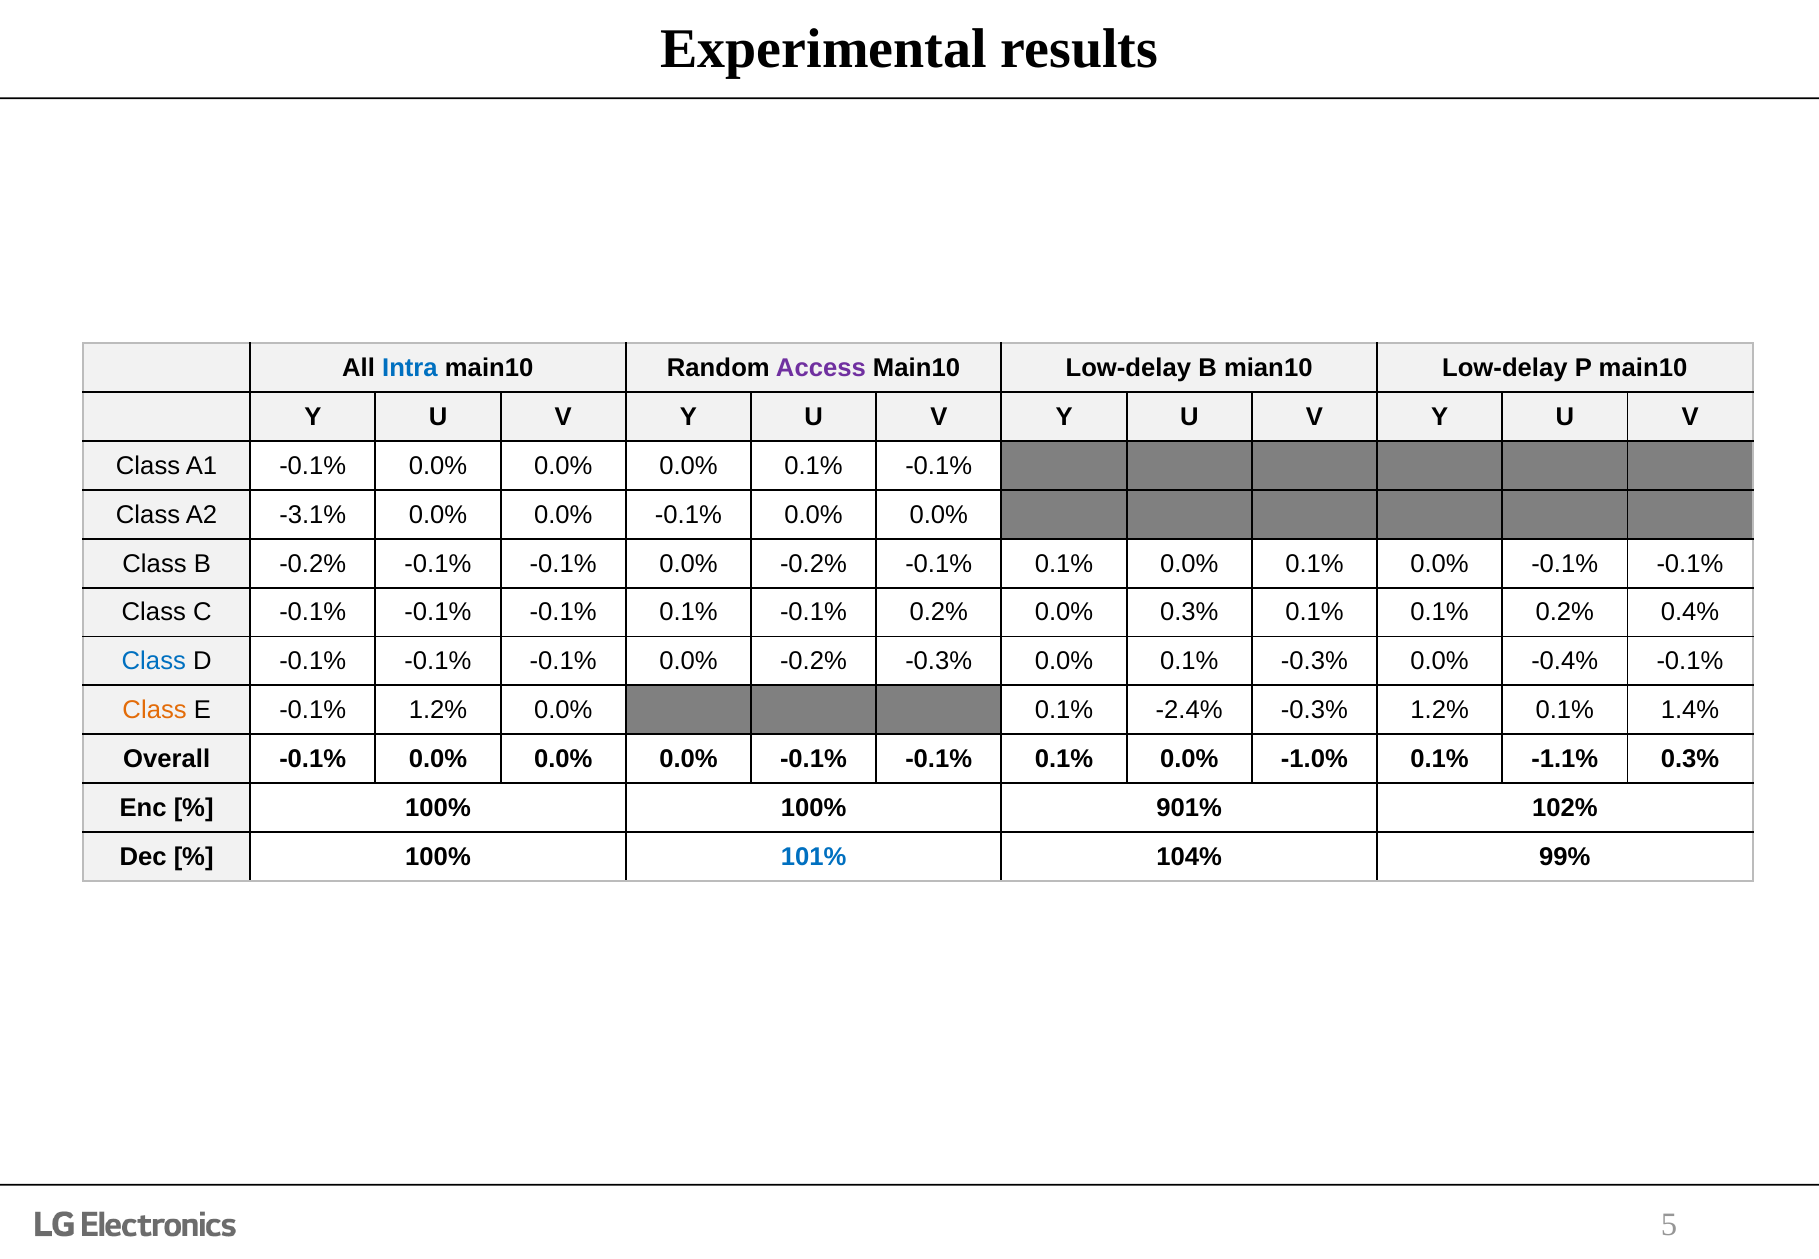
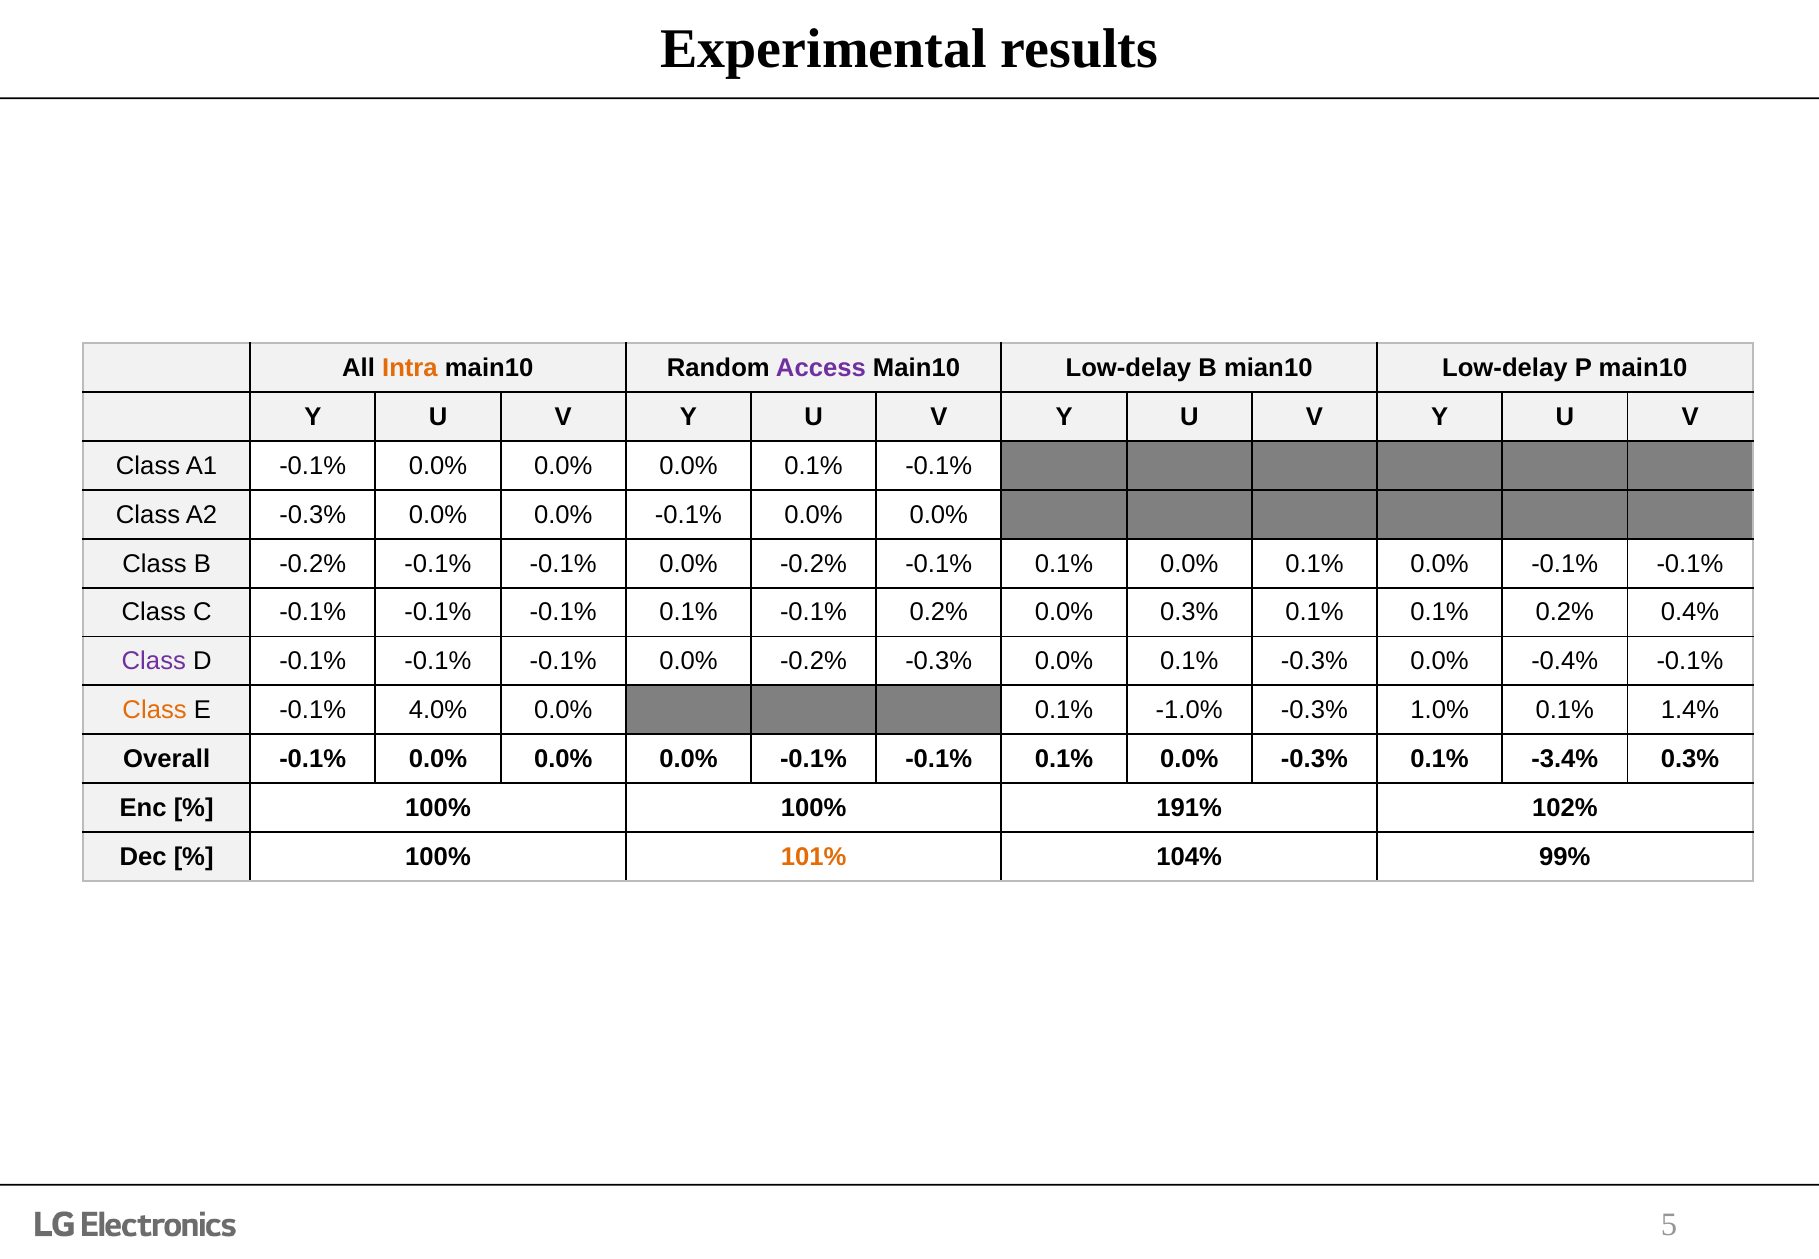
Intra colour: blue -> orange
A2 -3.1%: -3.1% -> -0.3%
Class at (154, 662) colour: blue -> purple
-0.1% 1.2%: 1.2% -> 4.0%
-2.4%: -2.4% -> -1.0%
-0.3% 1.2%: 1.2% -> 1.0%
0.0% -1.0%: -1.0% -> -0.3%
-1.1%: -1.1% -> -3.4%
901%: 901% -> 191%
101% colour: blue -> orange
